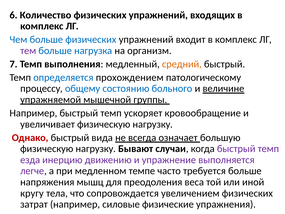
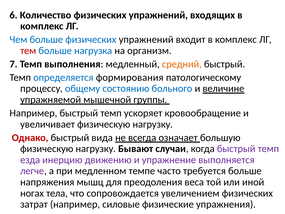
тем colour: purple -> red
прохождением: прохождением -> формирования
кругу: кругу -> ногах
